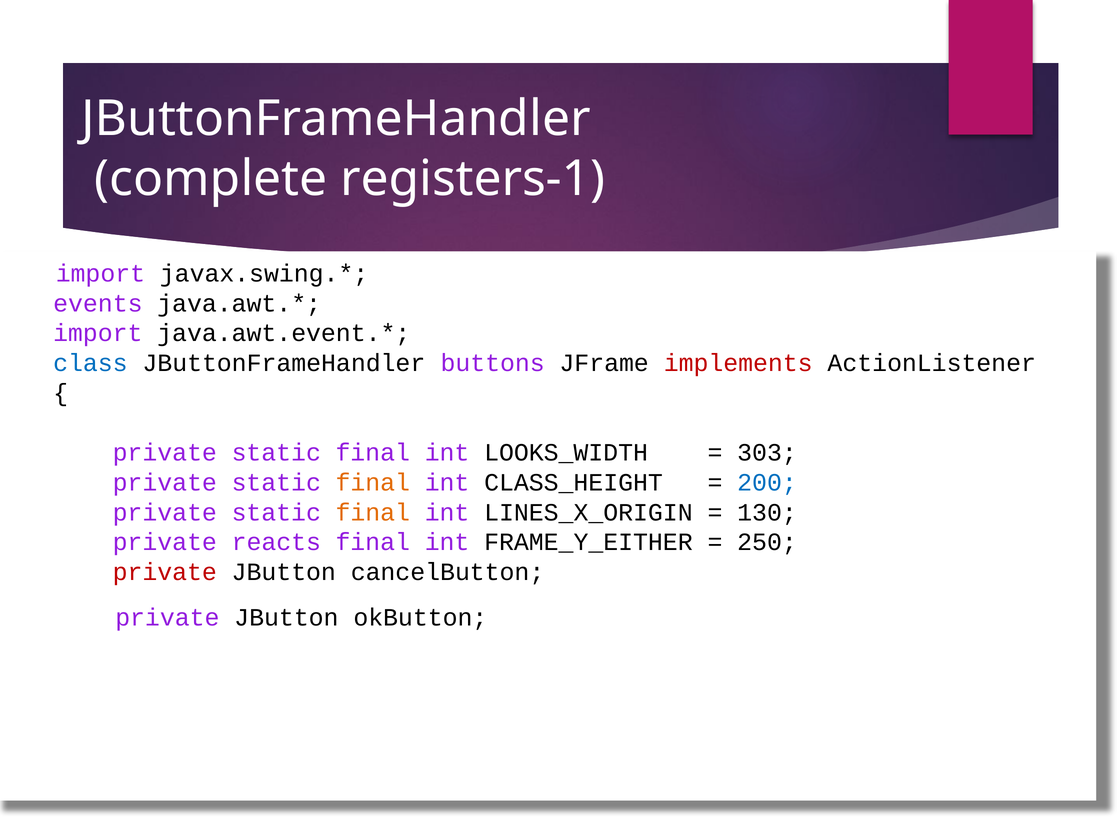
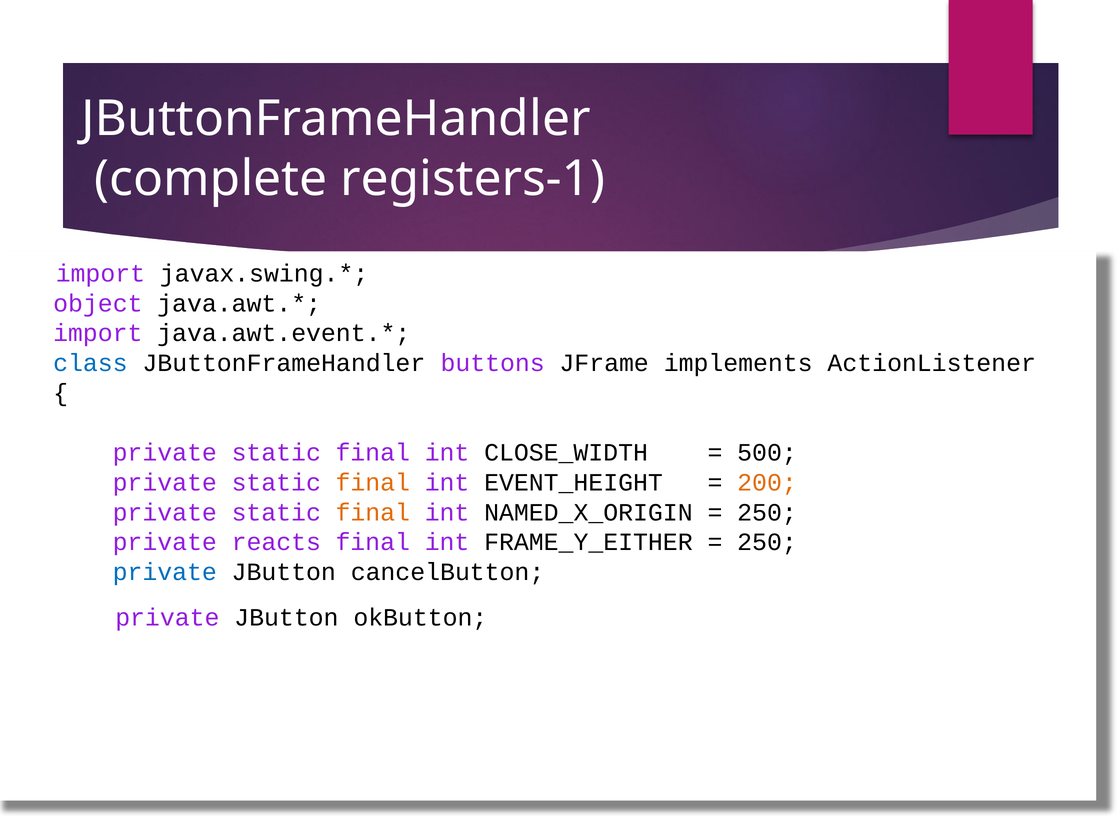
events: events -> object
implements colour: red -> black
LOOKS_WIDTH: LOOKS_WIDTH -> CLOSE_WIDTH
303: 303 -> 500
CLASS_HEIGHT: CLASS_HEIGHT -> EVENT_HEIGHT
200 colour: blue -> orange
LINES_X_ORIGIN: LINES_X_ORIGIN -> NAMED_X_ORIGIN
130 at (767, 512): 130 -> 250
private at (165, 572) colour: red -> blue
